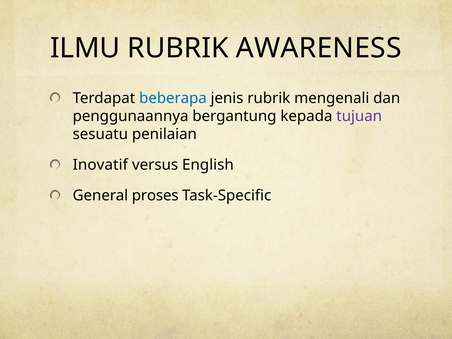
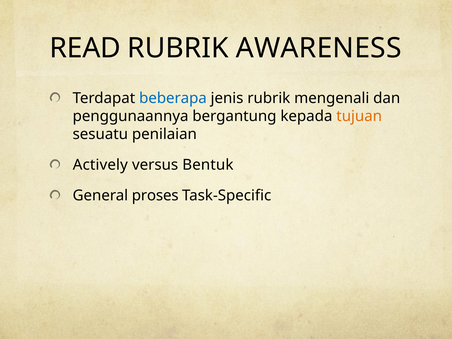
ILMU: ILMU -> READ
tujuan colour: purple -> orange
Inovatif: Inovatif -> Actively
English: English -> Bentuk
